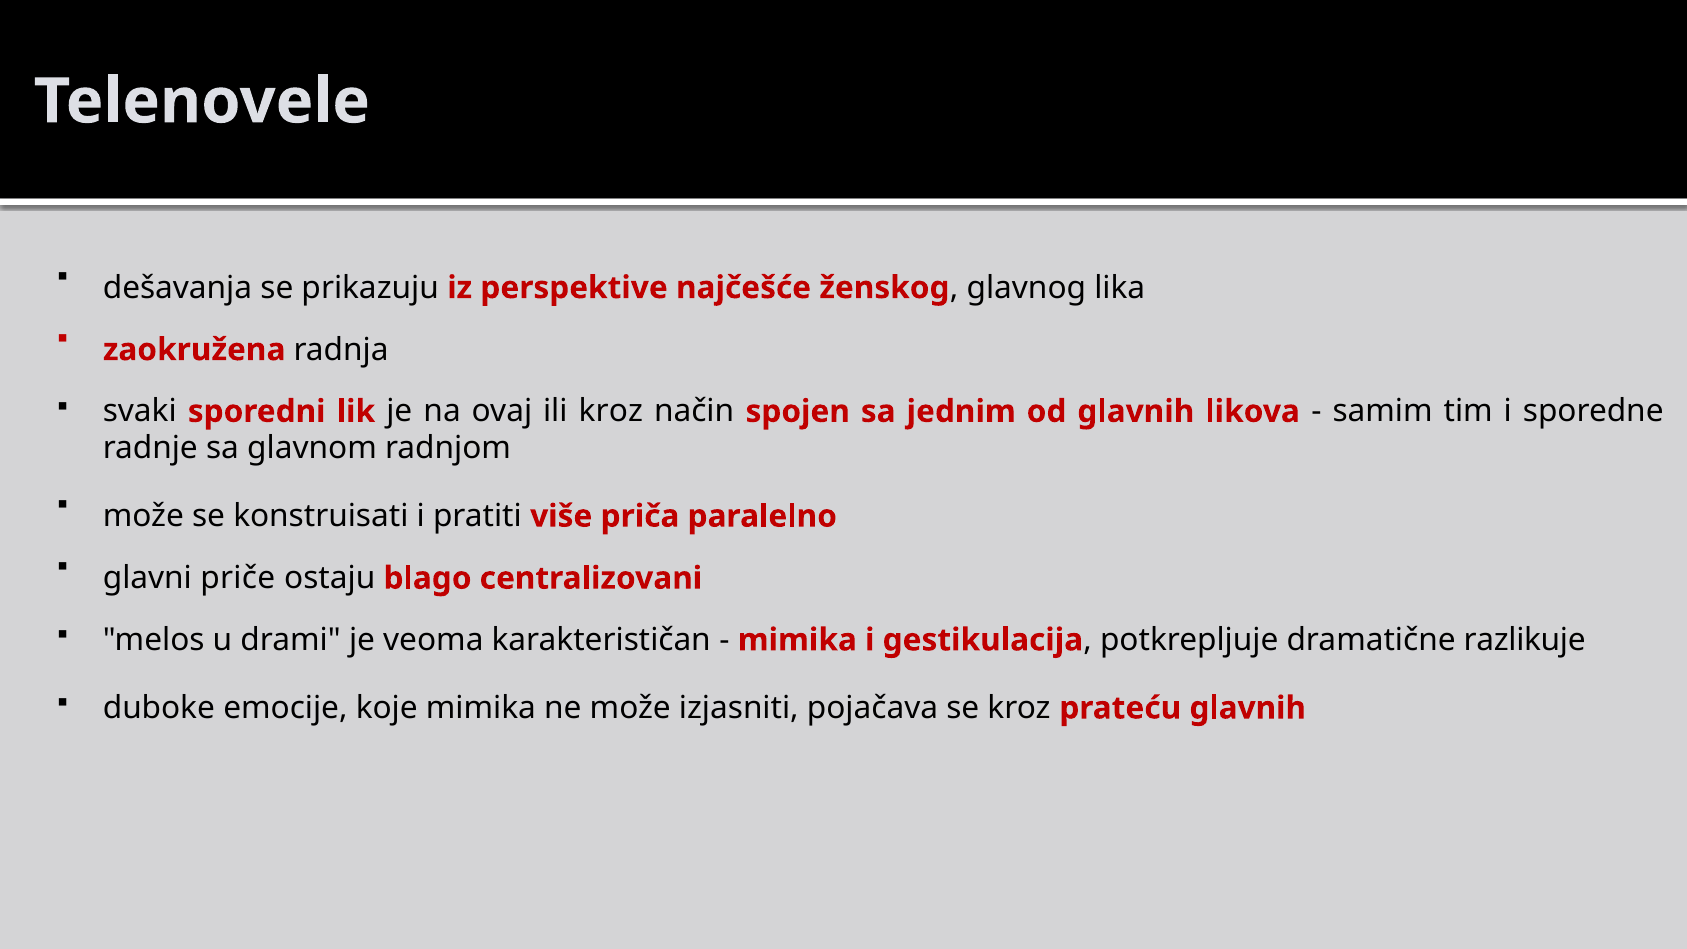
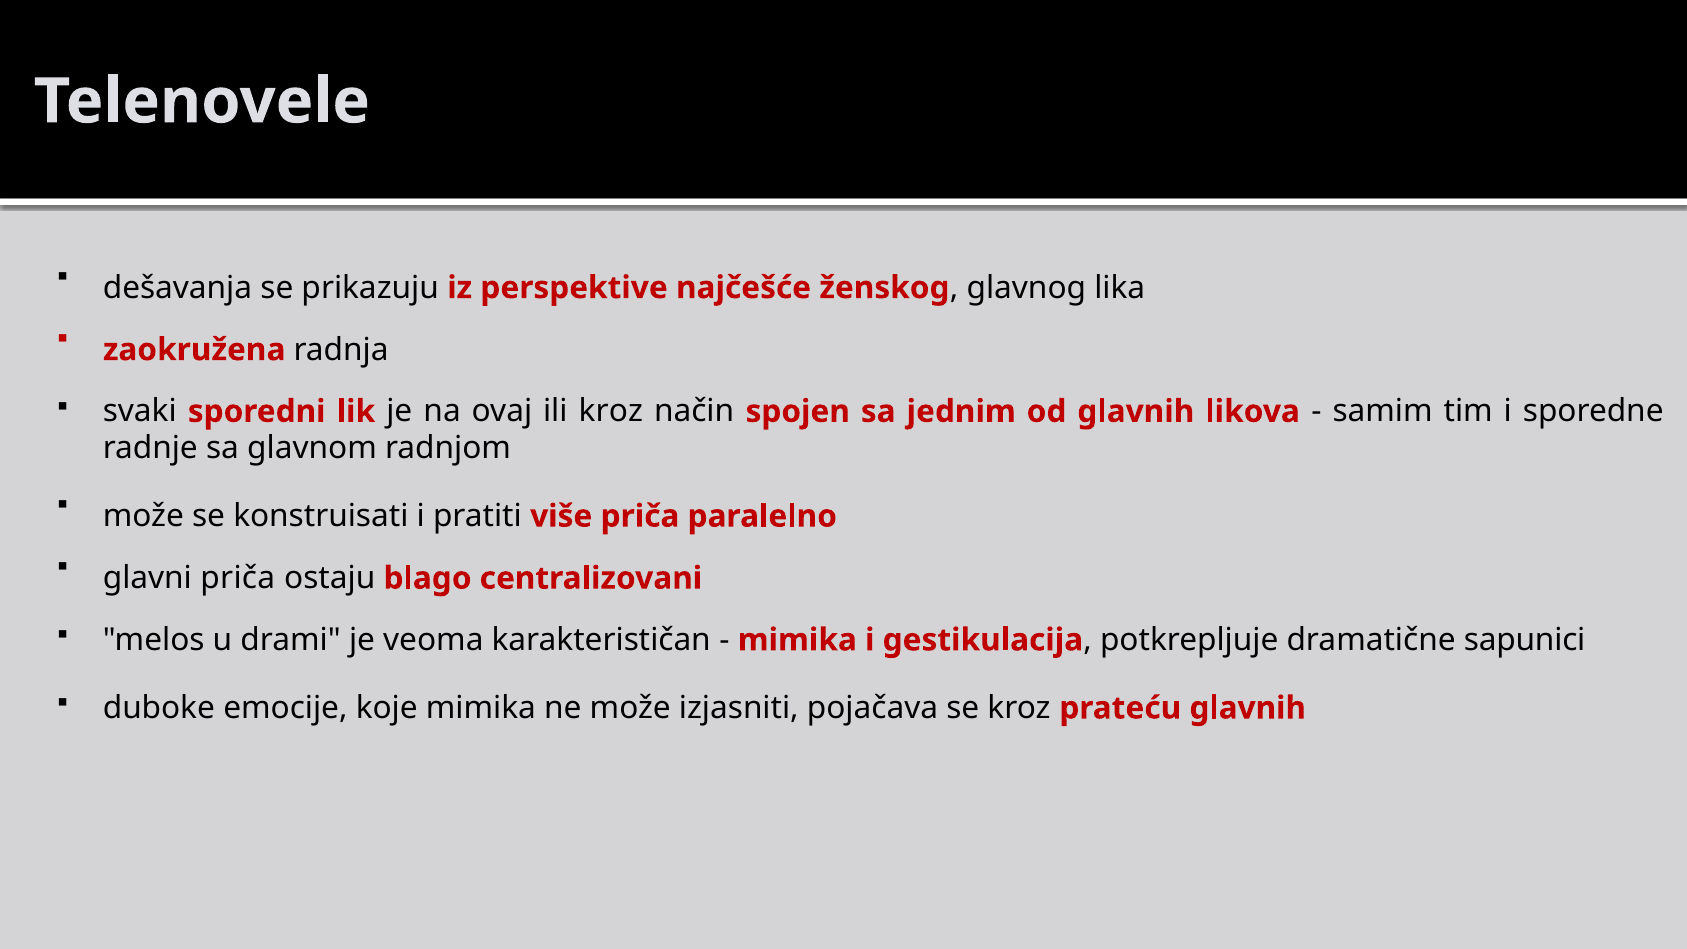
glavni priče: priče -> priča
razlikuje: razlikuje -> sapunici
